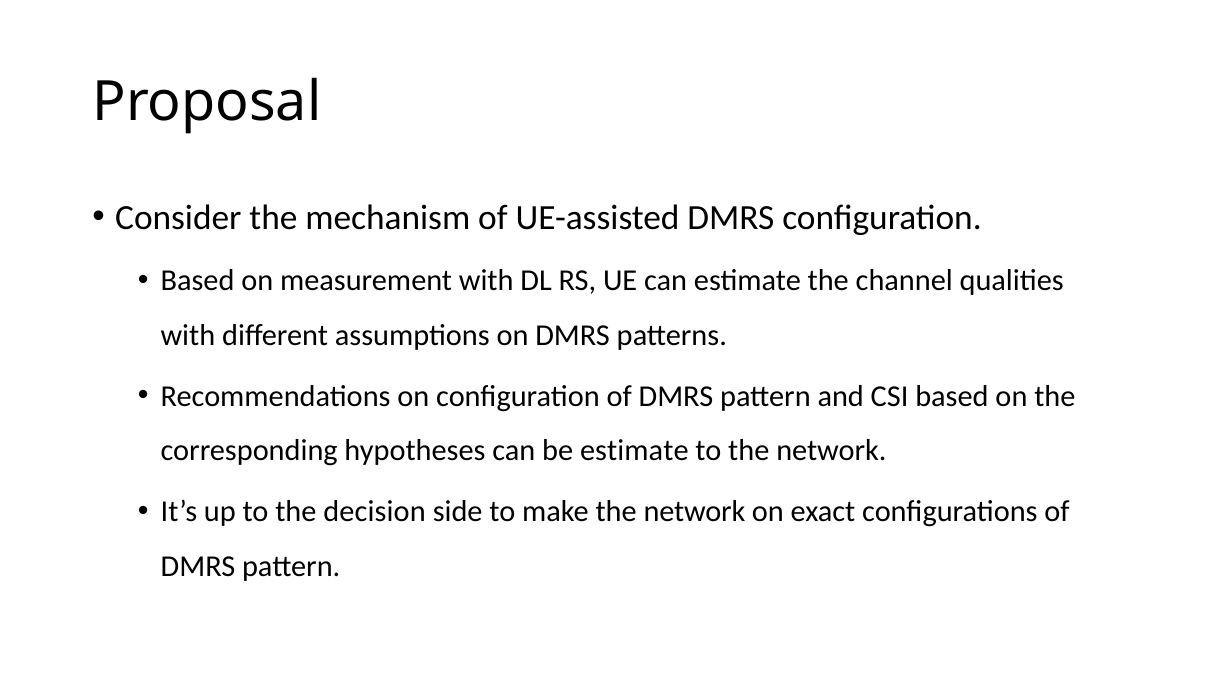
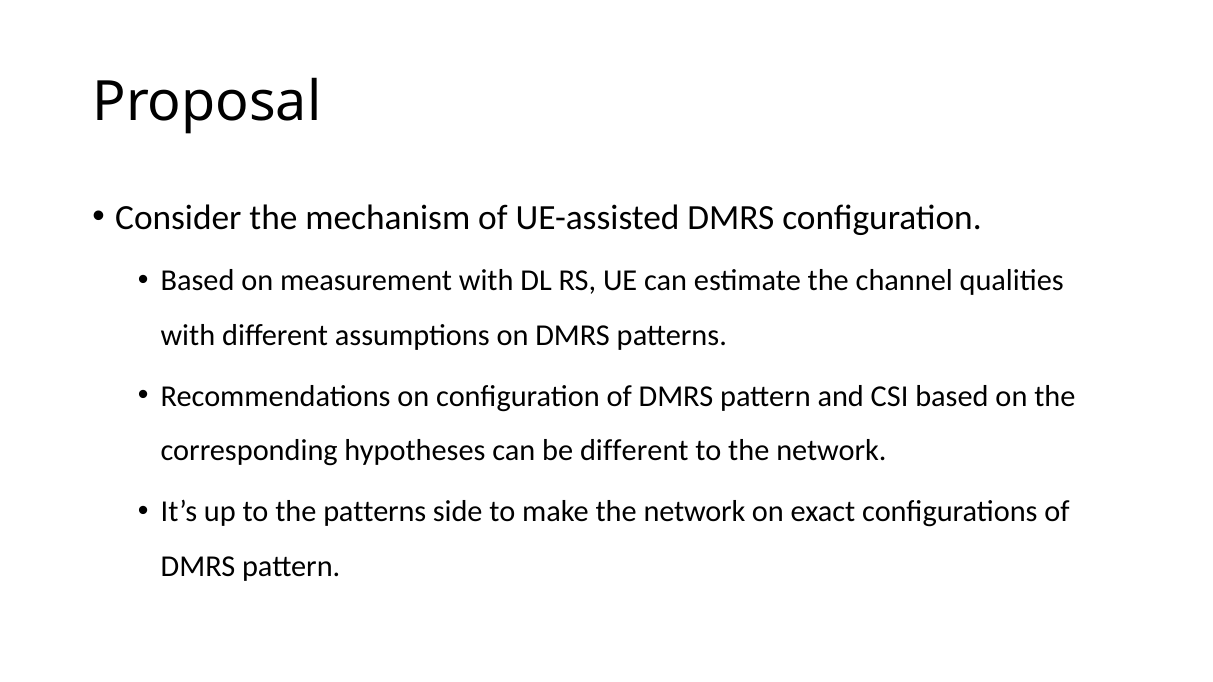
be estimate: estimate -> different
the decision: decision -> patterns
